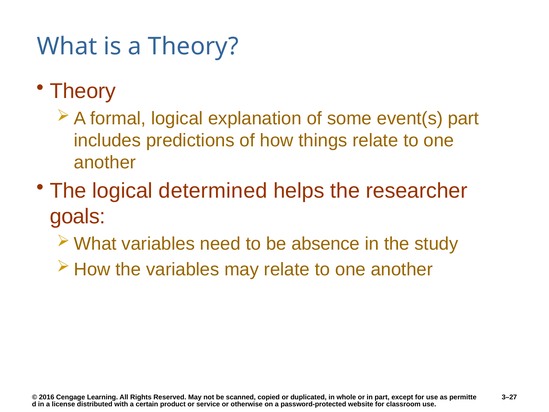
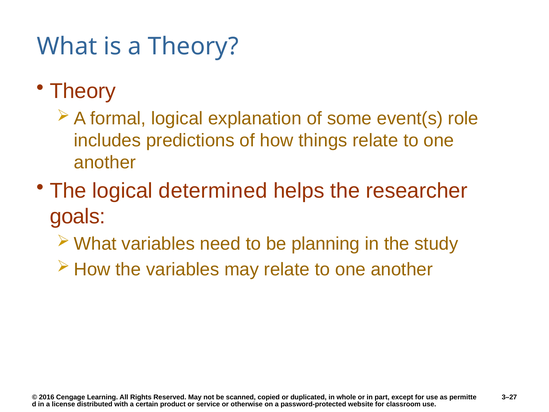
event(s part: part -> role
absence: absence -> planning
